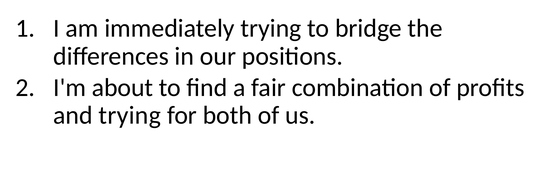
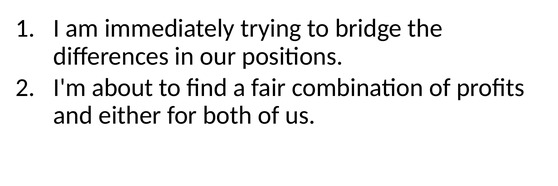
and trying: trying -> either
